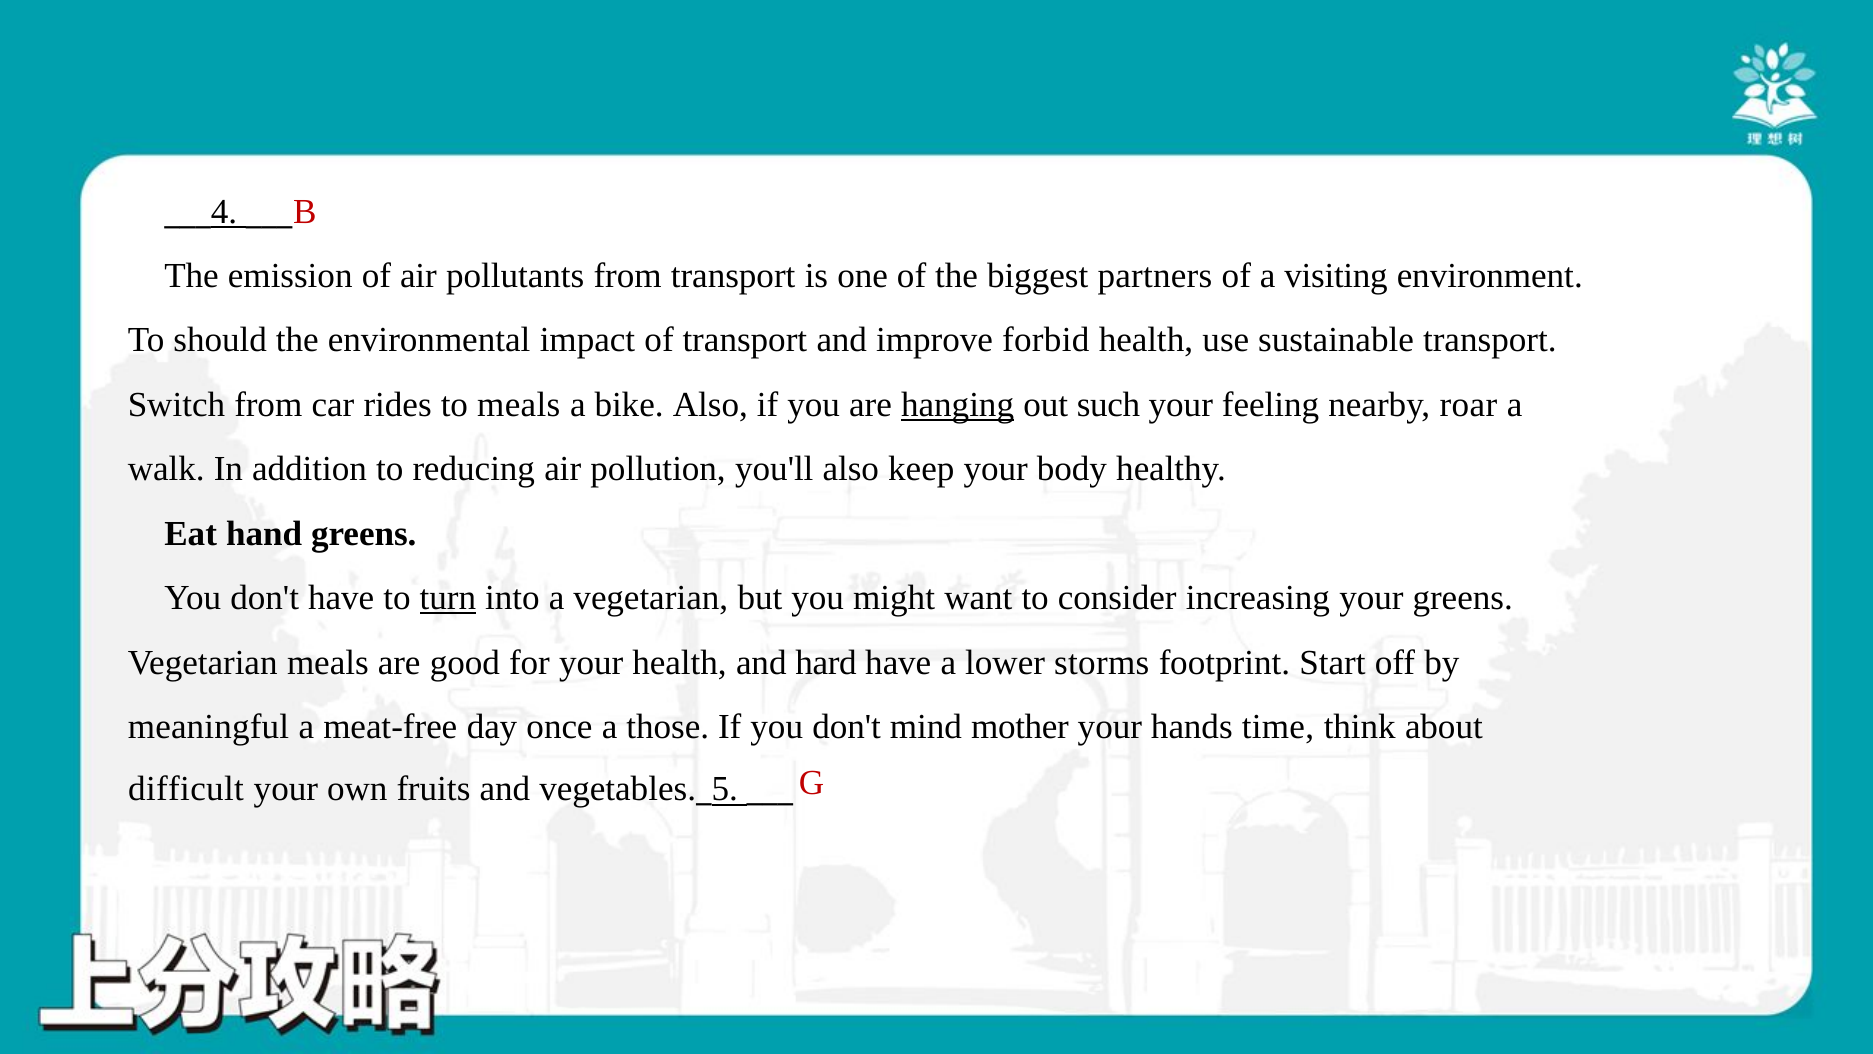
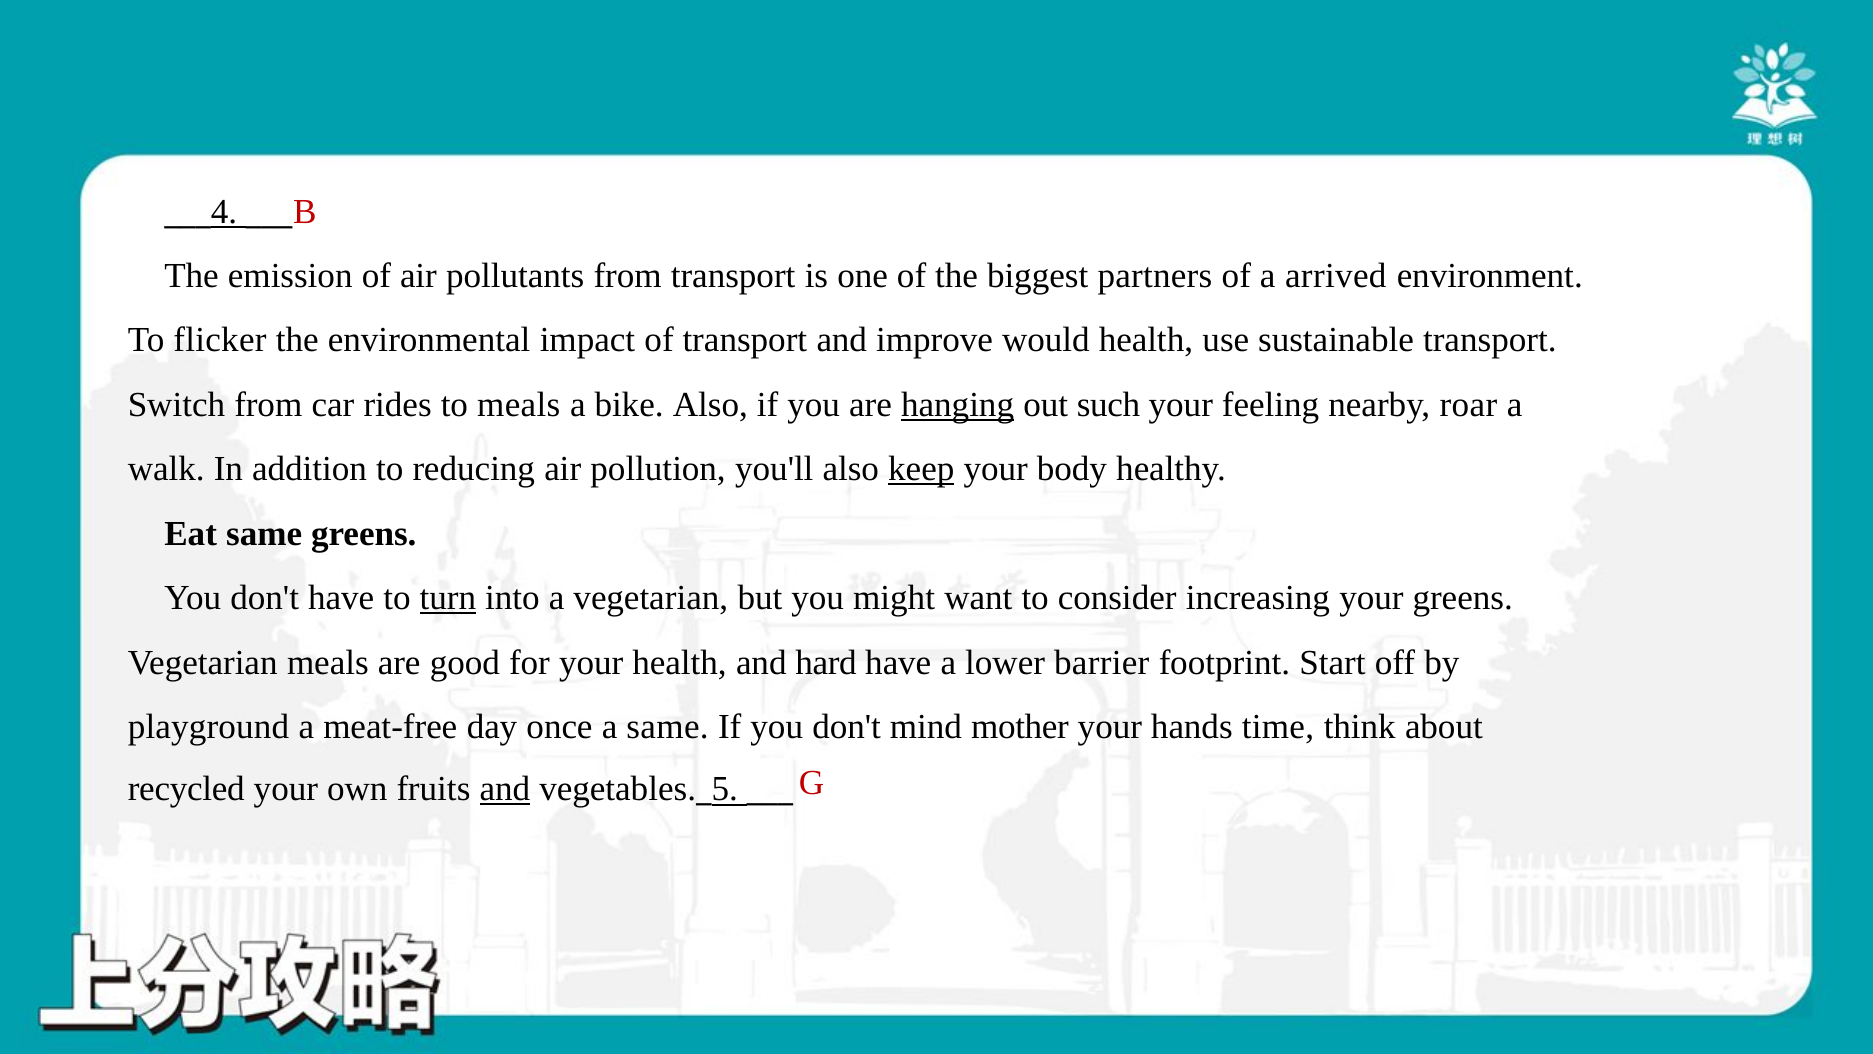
visiting: visiting -> arrived
should: should -> flicker
forbid: forbid -> would
keep underline: none -> present
Eat hand: hand -> same
storms: storms -> barrier
meaningful: meaningful -> playground
a those: those -> same
difficult: difficult -> recycled
and at (505, 789) underline: none -> present
